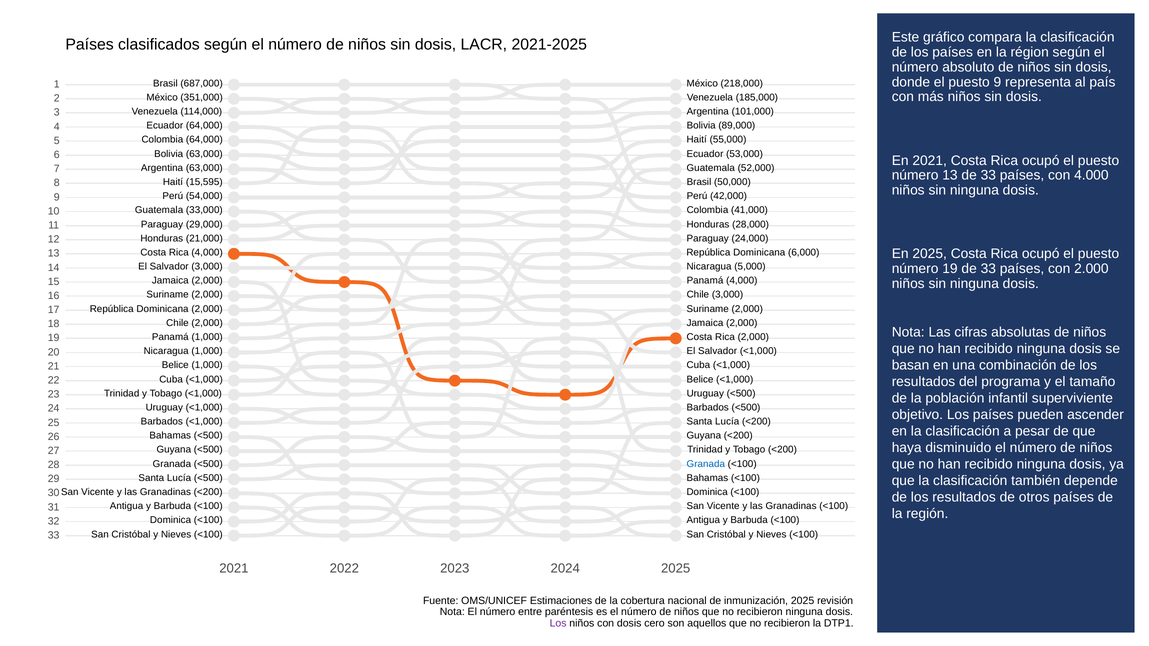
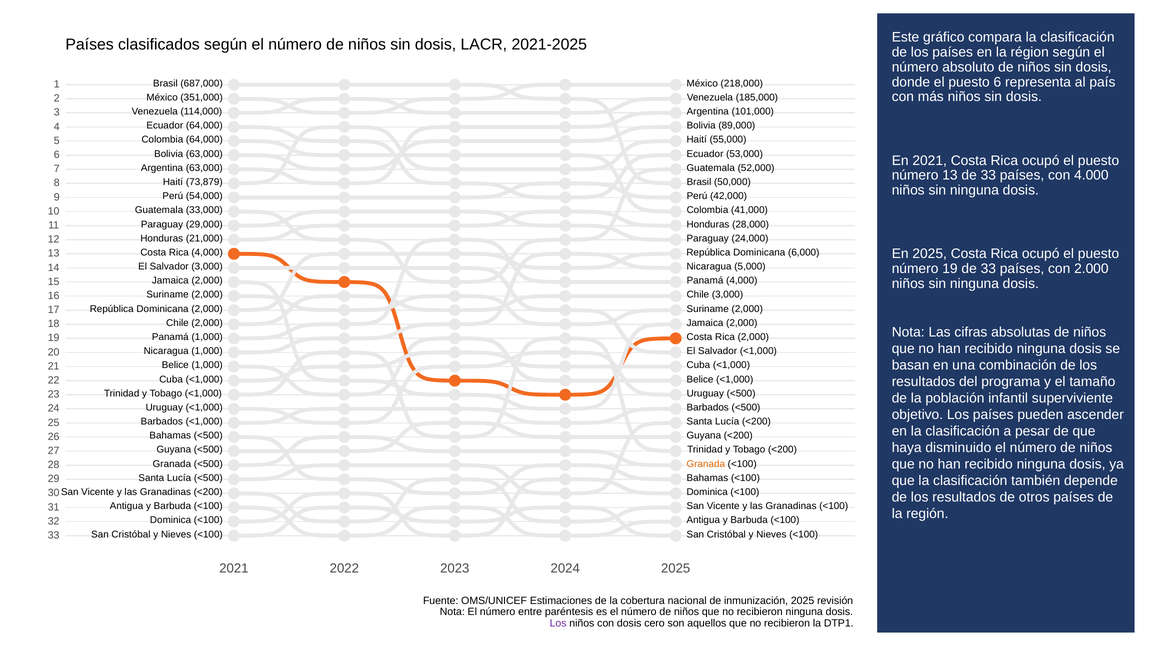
puesto 9: 9 -> 6
15,595: 15,595 -> 73,879
Granada at (706, 464) colour: blue -> orange
